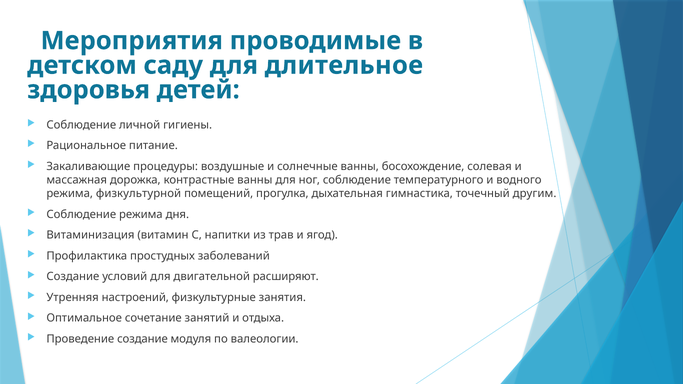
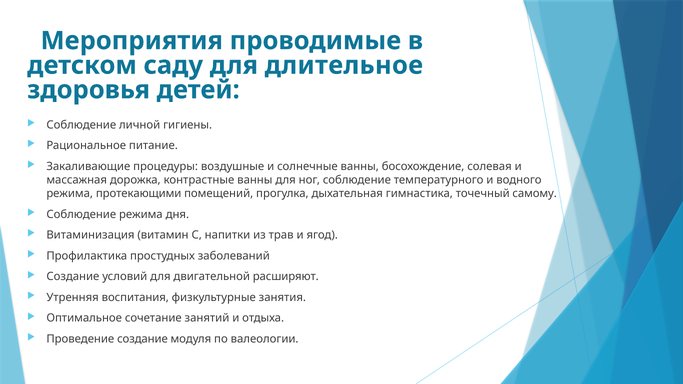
физкультурной: физкультурной -> протекающими
другим: другим -> самому
настроений: настроений -> воспитания
